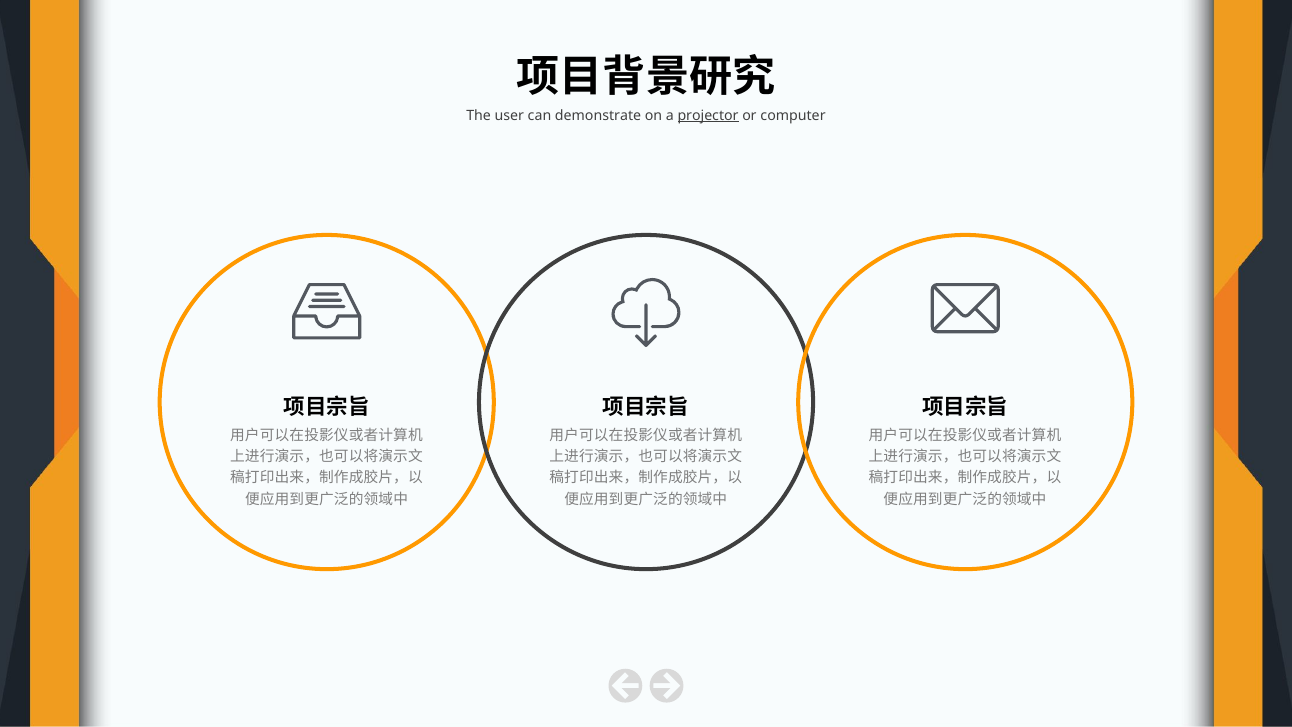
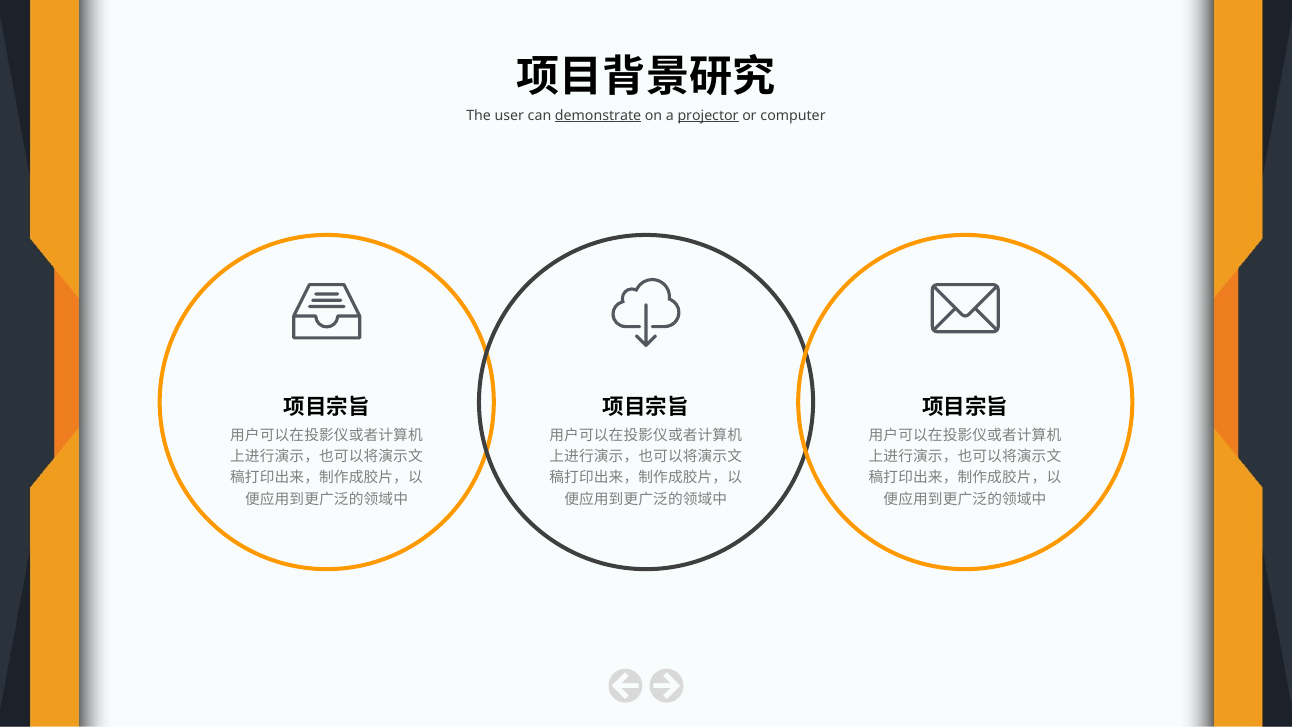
demonstrate underline: none -> present
